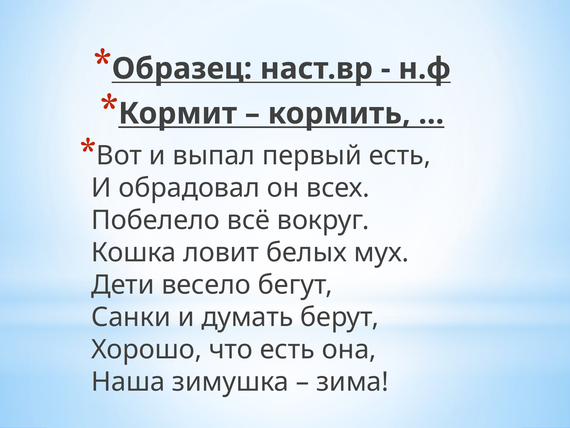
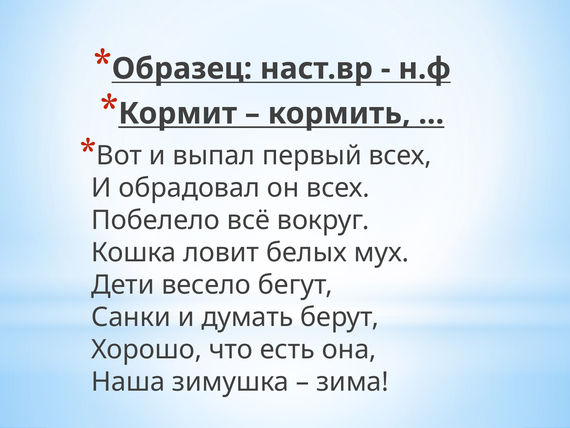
первый есть: есть -> всех
